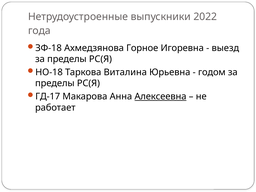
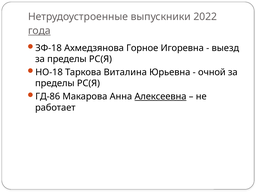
года underline: none -> present
годом: годом -> очной
ГД-17: ГД-17 -> ГД-86
